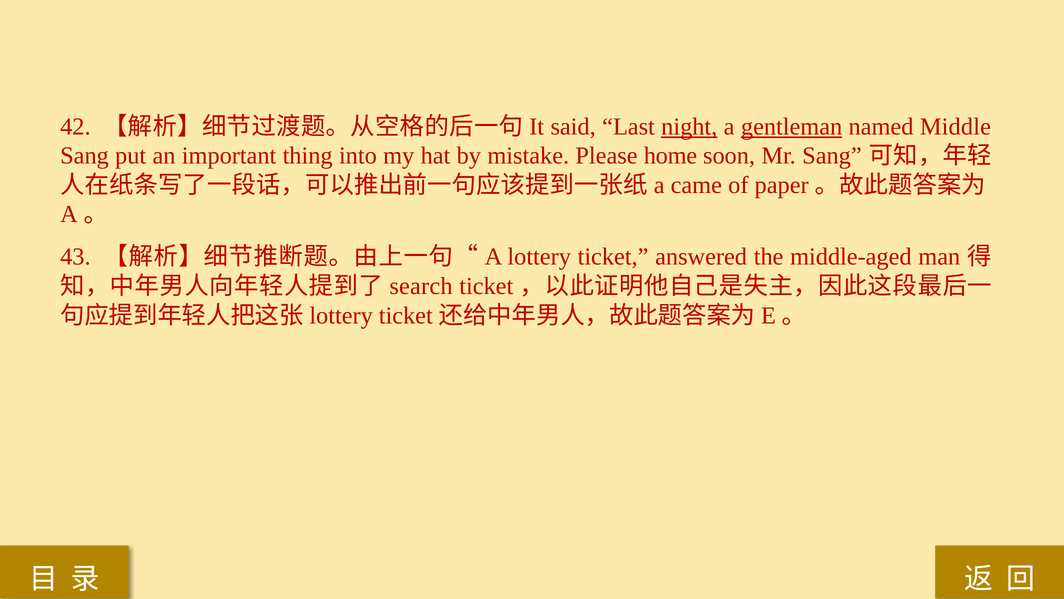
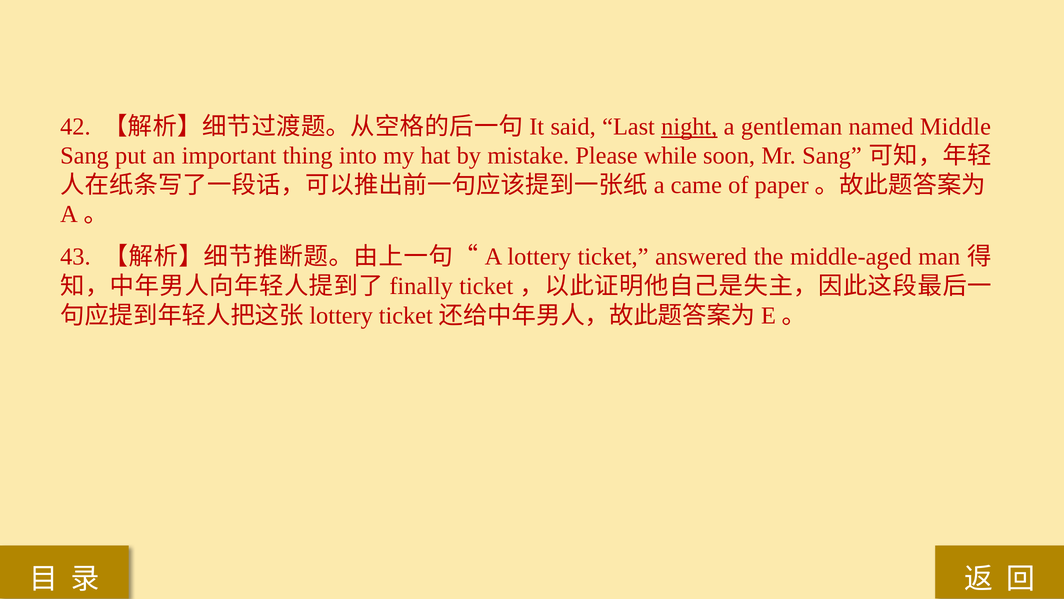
gentleman underline: present -> none
home: home -> while
search: search -> finally
